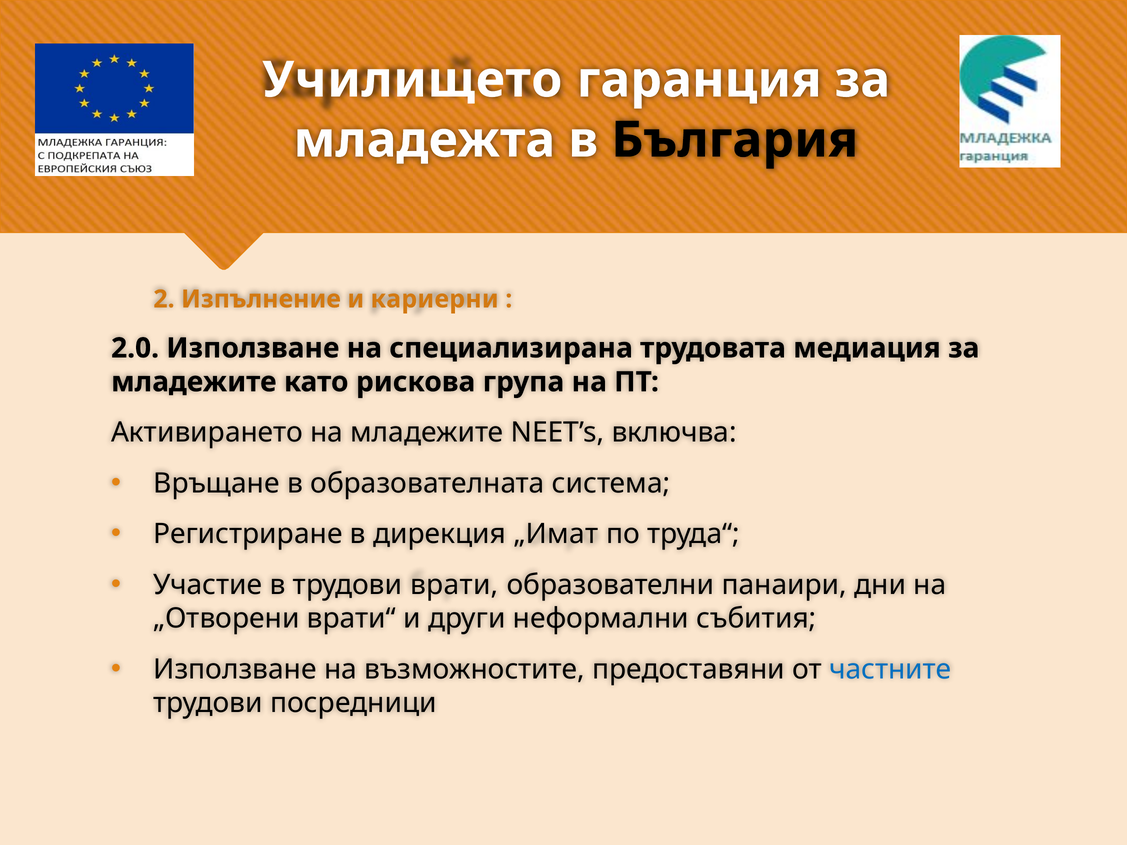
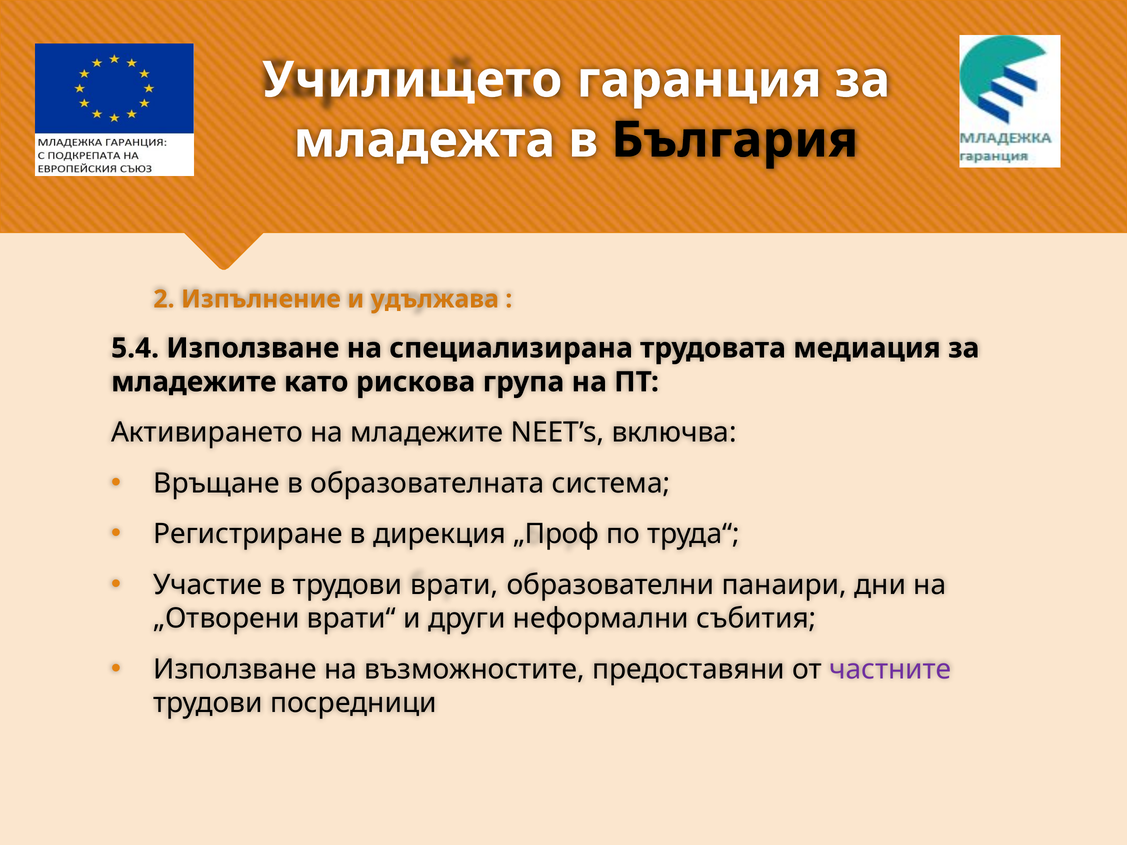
кариерни: кариерни -> удължава
2.0: 2.0 -> 5.4
„Имат: „Имат -> „Проф
частните colour: blue -> purple
